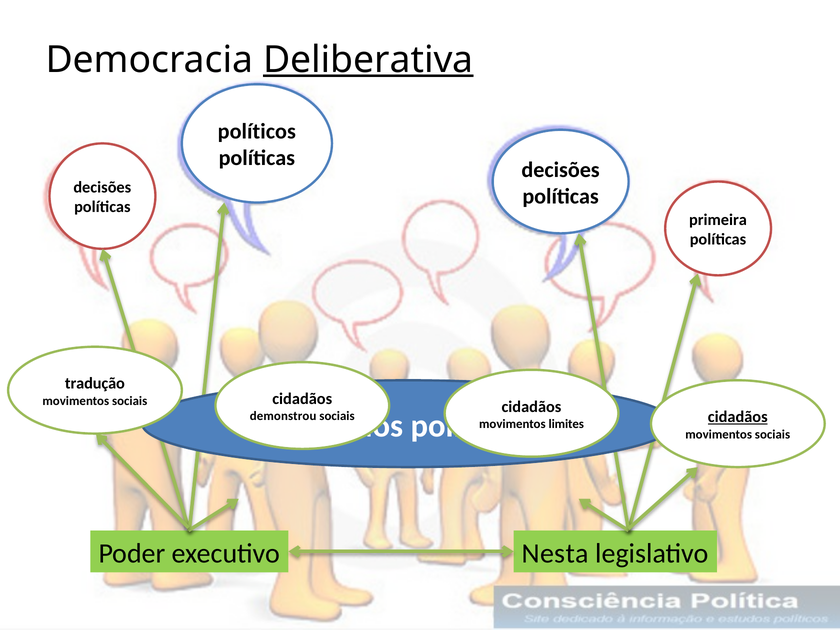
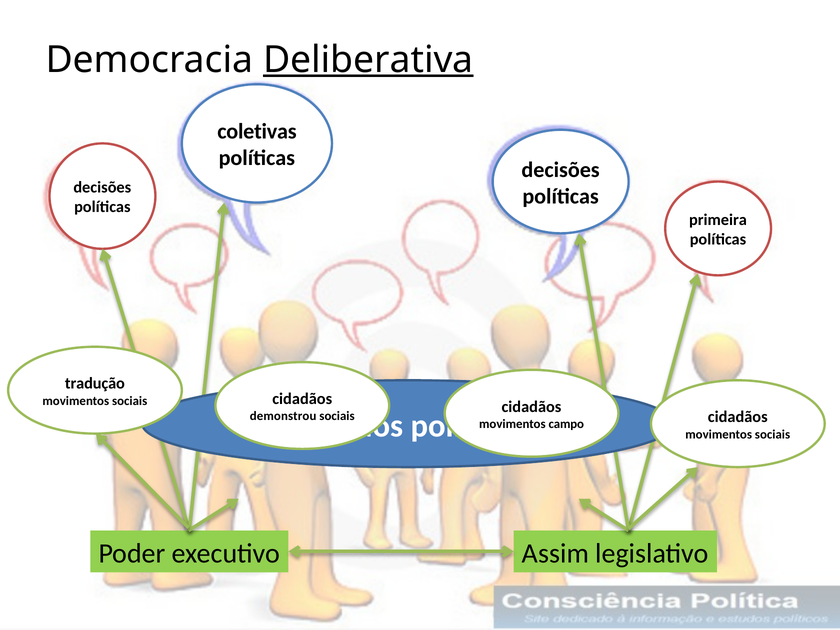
políticos at (257, 132): políticos -> coletivas
cidadãos at (738, 417) underline: present -> none
limites: limites -> campo
Nesta: Nesta -> Assim
